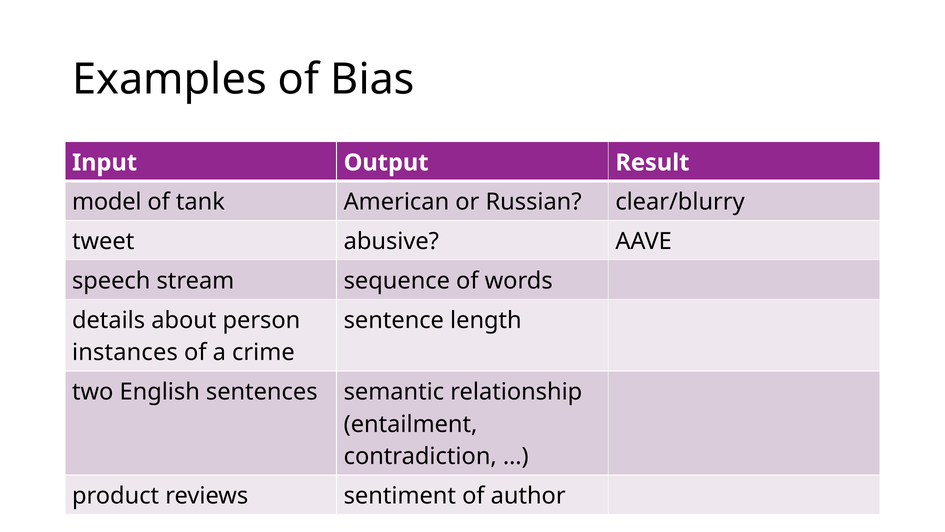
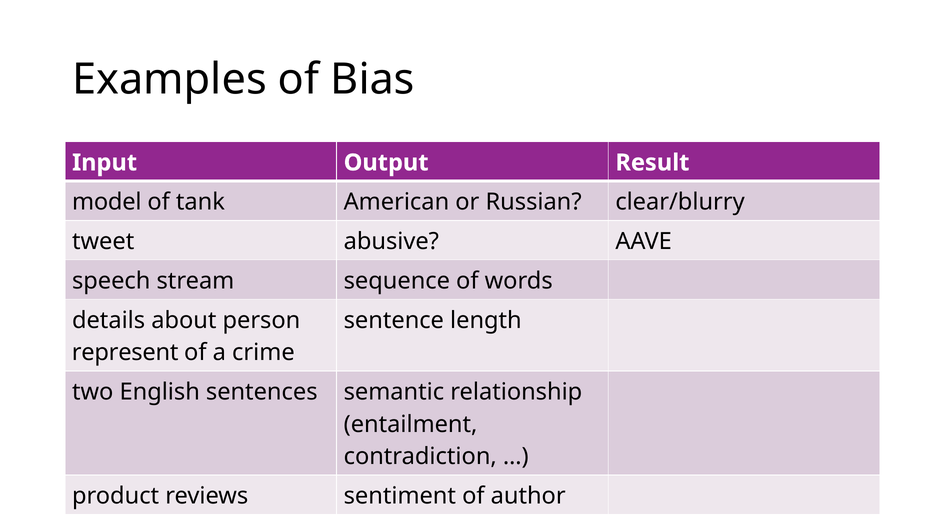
instances: instances -> represent
